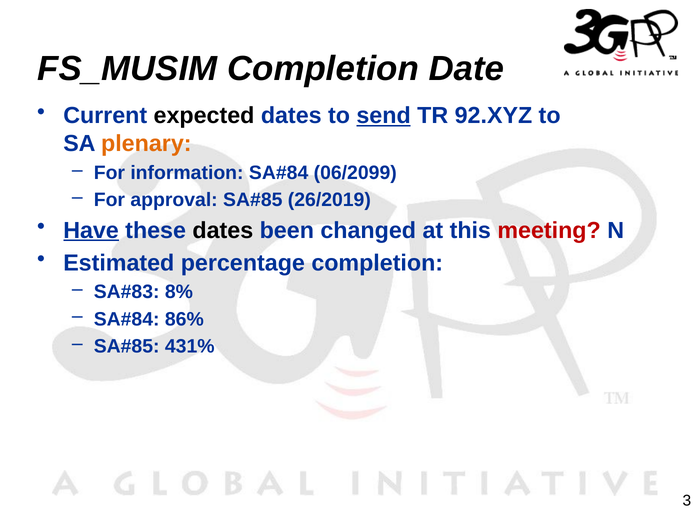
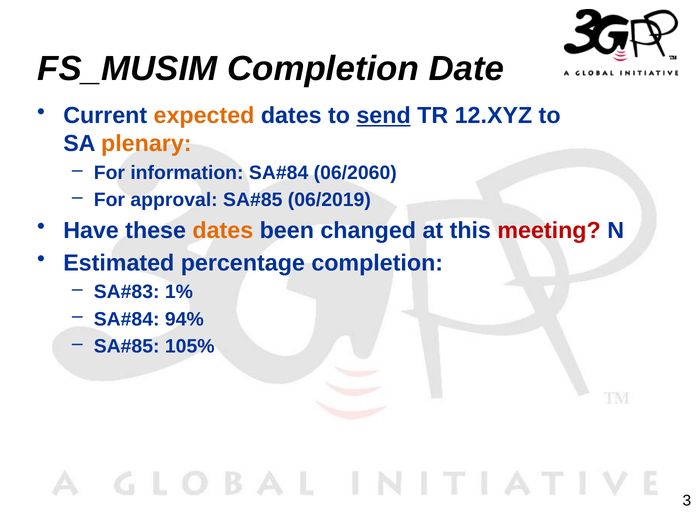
expected colour: black -> orange
92.XYZ: 92.XYZ -> 12.XYZ
06/2099: 06/2099 -> 06/2060
26/2019: 26/2019 -> 06/2019
Have underline: present -> none
dates at (223, 231) colour: black -> orange
8%: 8% -> 1%
86%: 86% -> 94%
431%: 431% -> 105%
